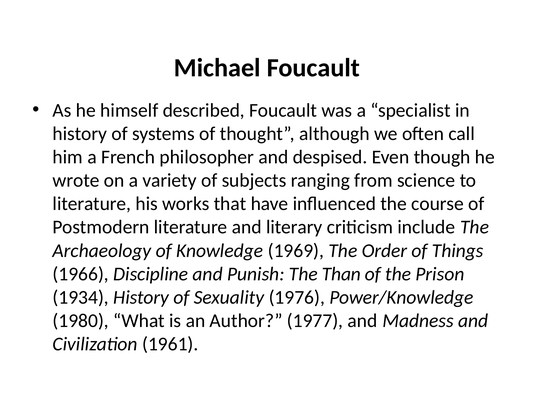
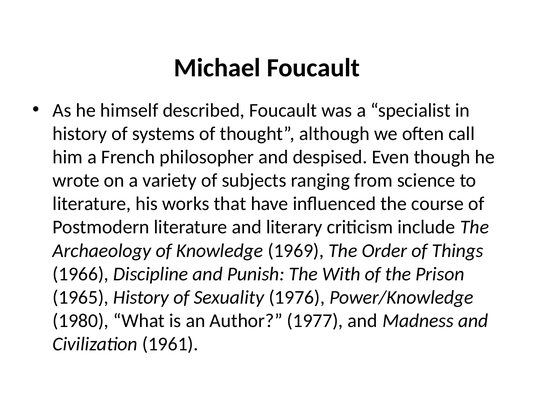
Than: Than -> With
1934: 1934 -> 1965
